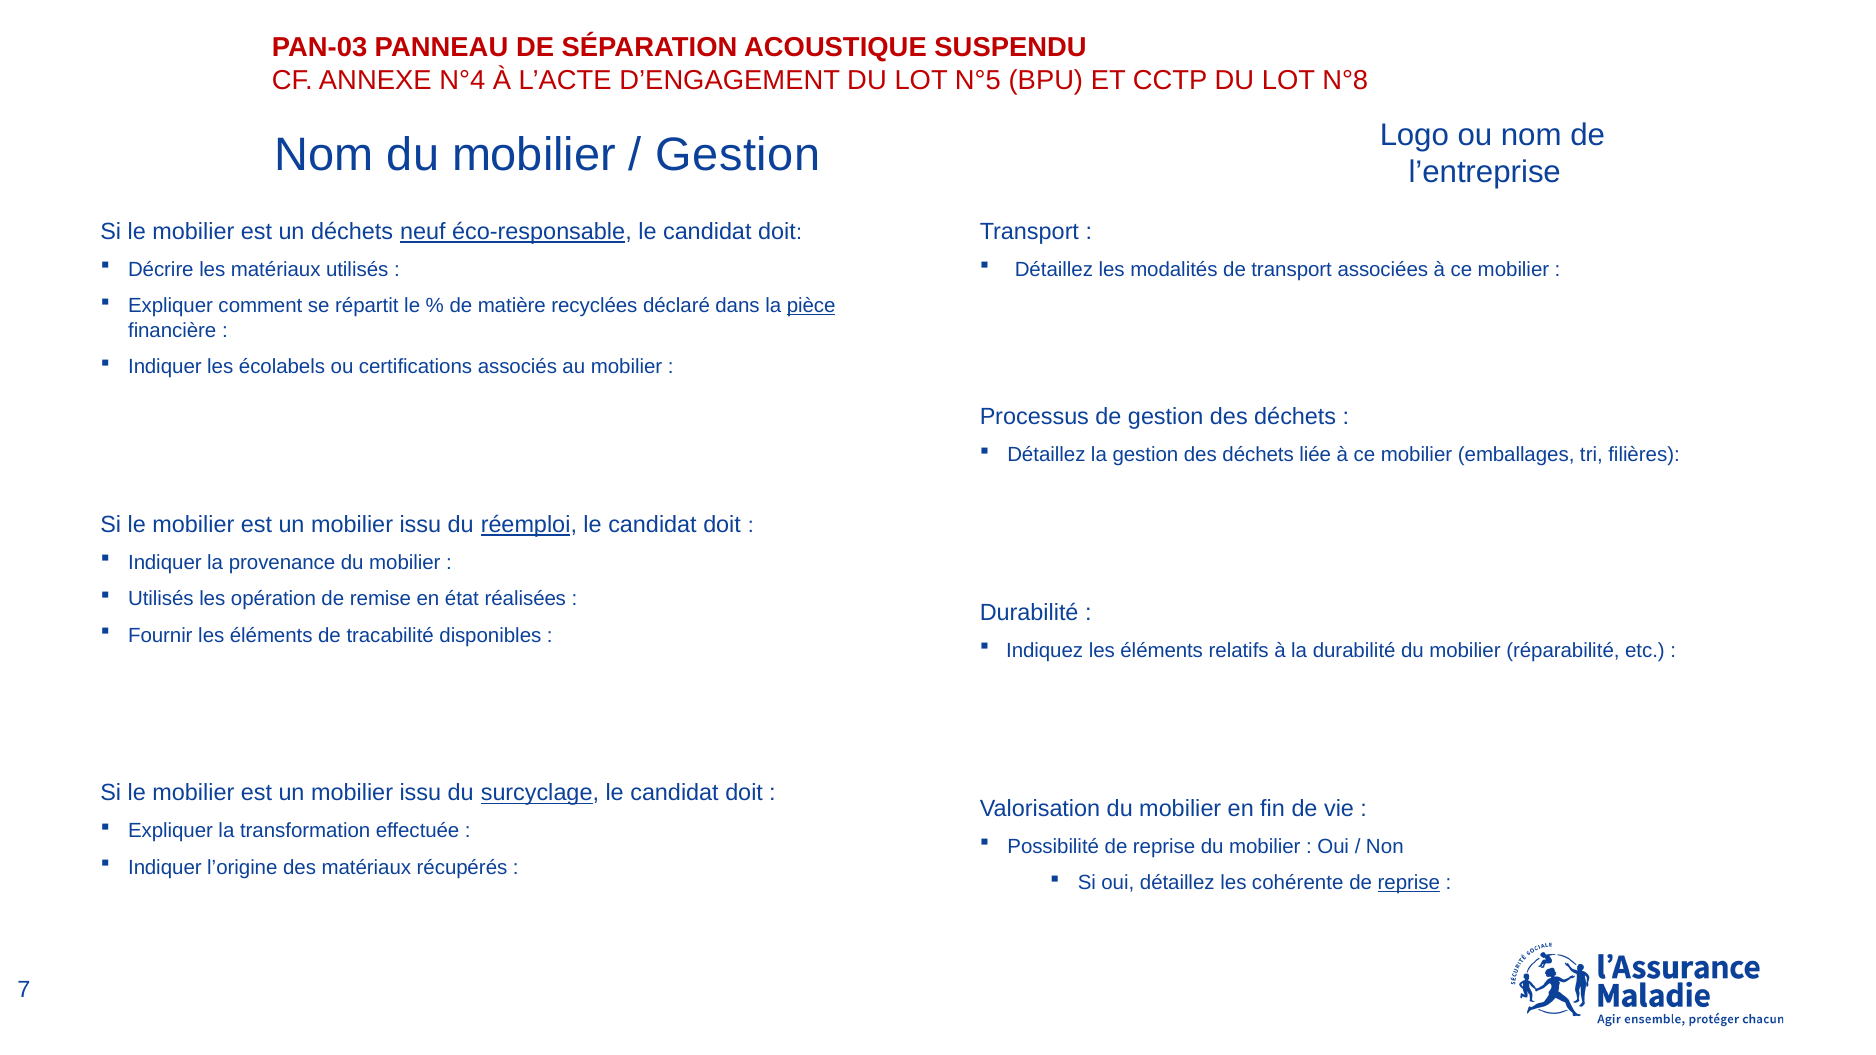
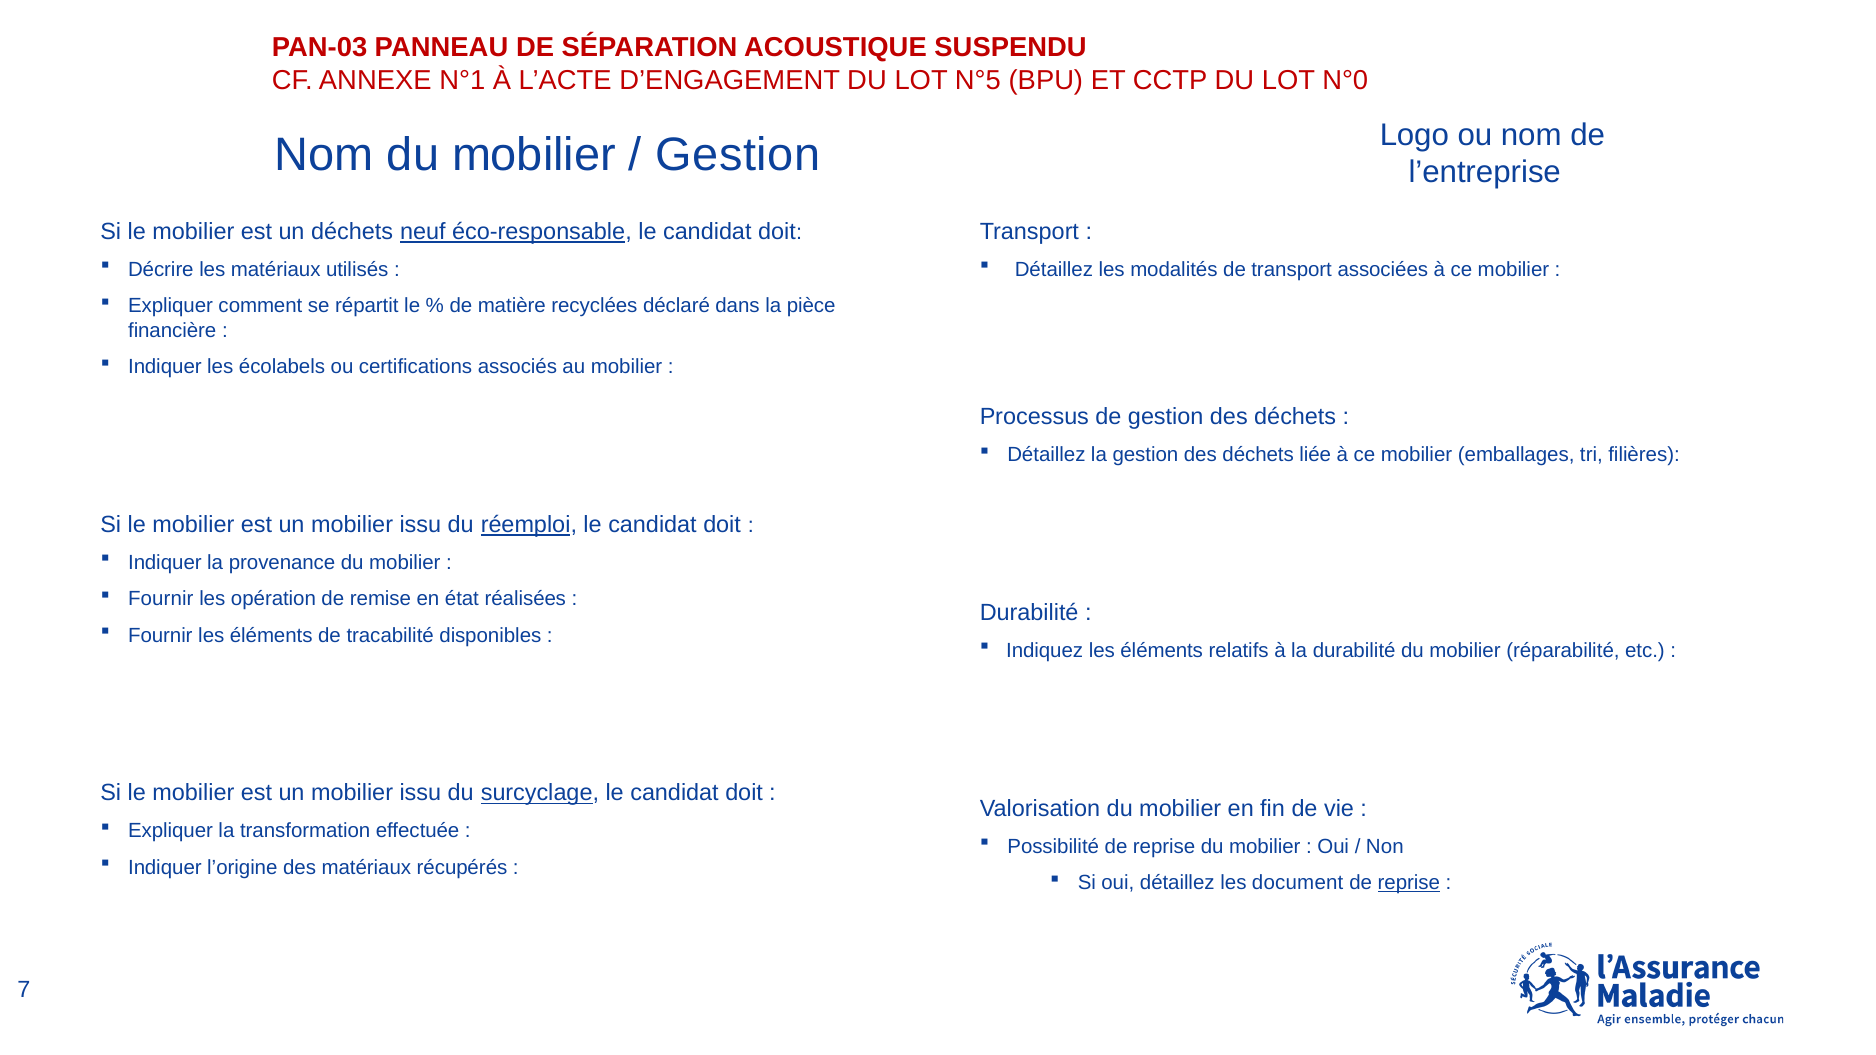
N°4: N°4 -> N°1
N°8: N°8 -> N°0
pièce underline: present -> none
Utilisés at (161, 599): Utilisés -> Fournir
cohérente: cohérente -> document
